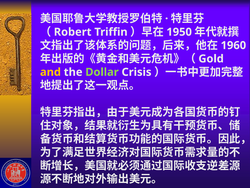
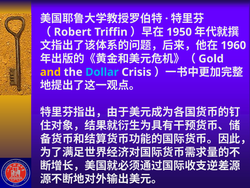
Dollar colour: light green -> light blue
